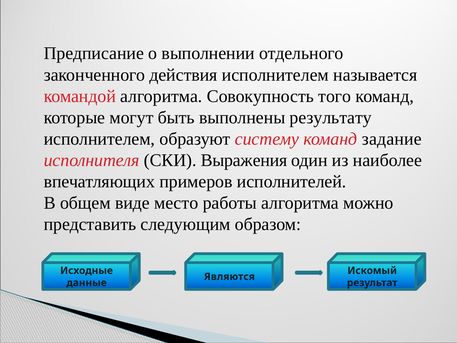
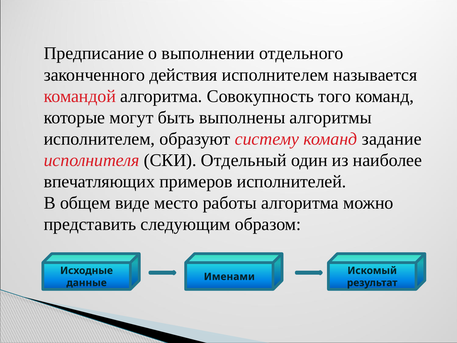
результату: результату -> алгоритмы
Выражения: Выражения -> Отдельный
Являются: Являются -> Именами
